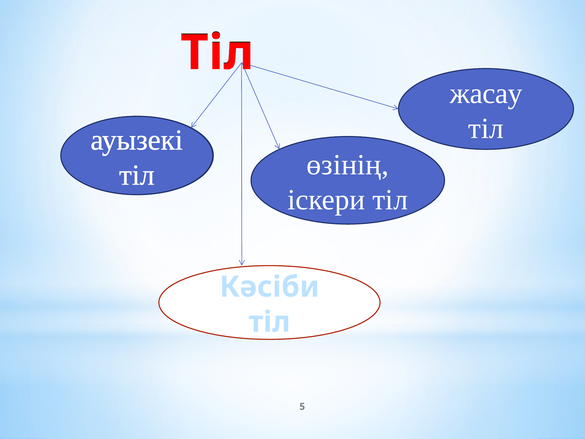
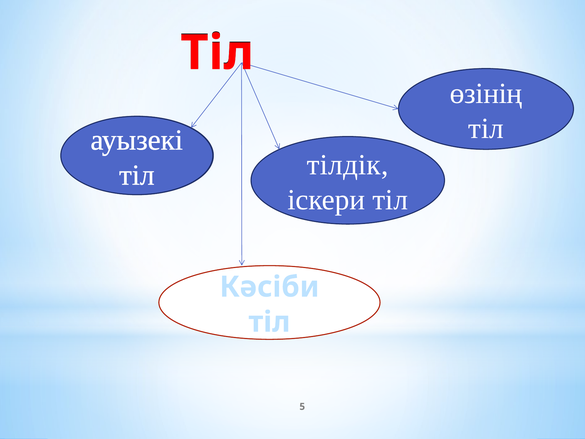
жасау: жасау -> өзінің
өзінің: өзінің -> тілдік
